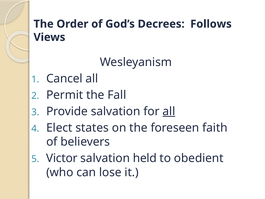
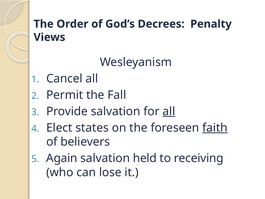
Follows: Follows -> Penalty
faith underline: none -> present
Victor: Victor -> Again
obedient: obedient -> receiving
